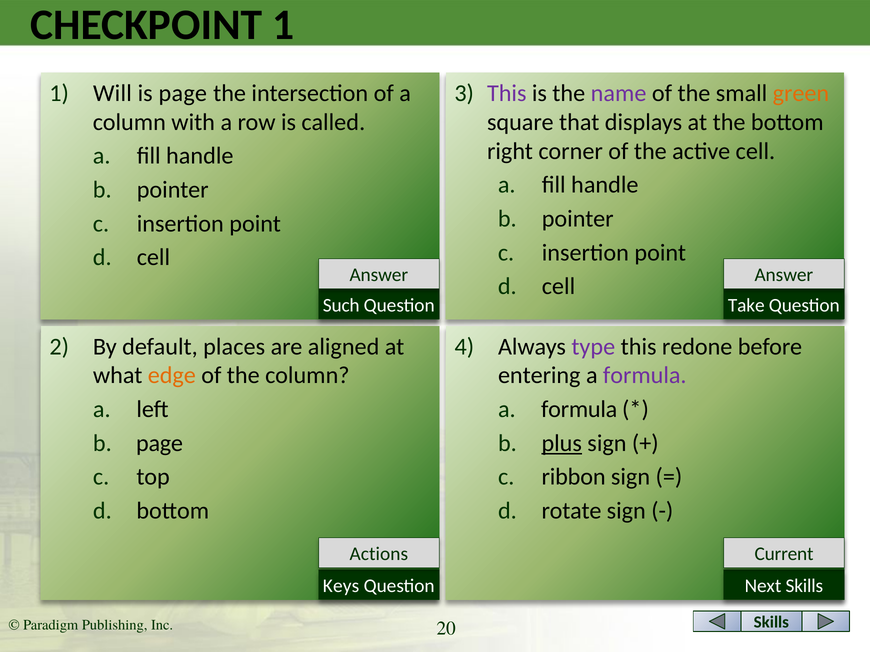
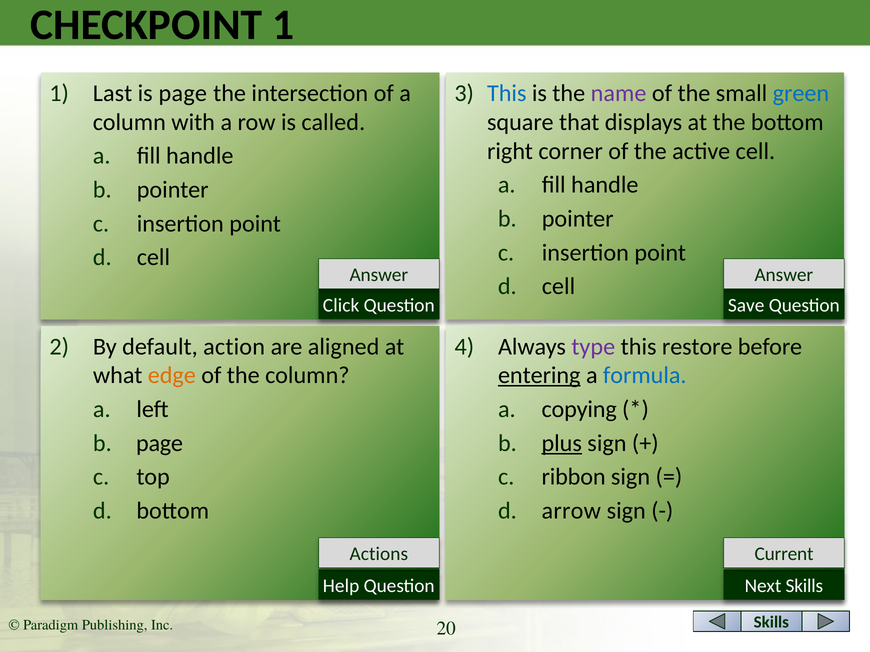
Will: Will -> Last
This at (507, 93) colour: purple -> blue
green colour: orange -> blue
Such: Such -> Click
Take: Take -> Save
places: places -> action
redone: redone -> restore
entering underline: none -> present
formula at (645, 376) colour: purple -> blue
formula at (579, 410): formula -> copying
rotate: rotate -> arrow
Keys: Keys -> Help
